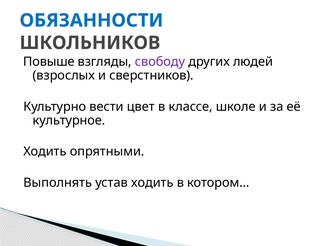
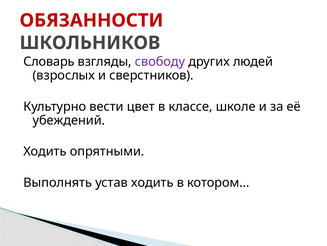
ОБЯЗАННОСТИ colour: blue -> red
Повыше: Повыше -> Словарь
культурное: культурное -> убеждений
